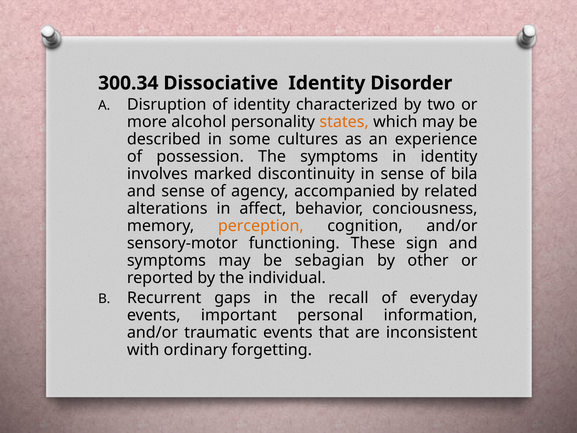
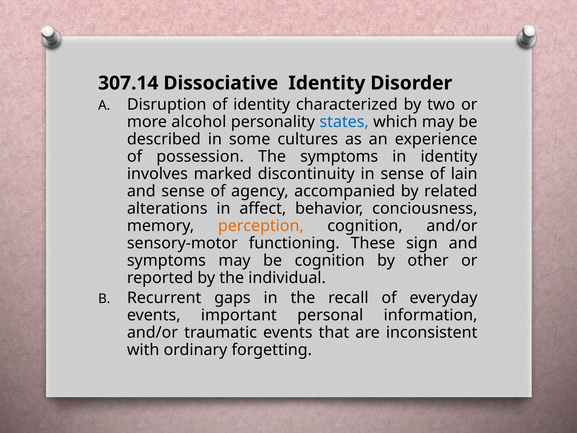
300.34: 300.34 -> 307.14
states colour: orange -> blue
bila: bila -> lain
be sebagian: sebagian -> cognition
